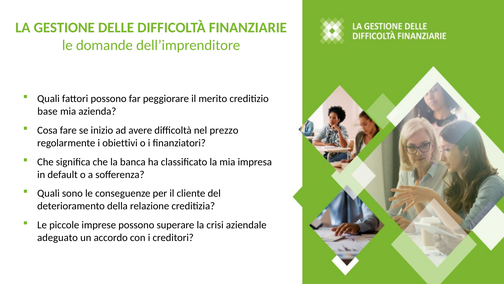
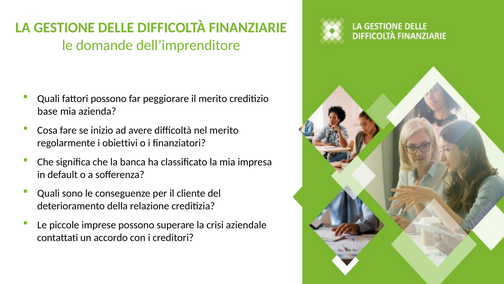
nel prezzo: prezzo -> merito
adeguato: adeguato -> contattati
